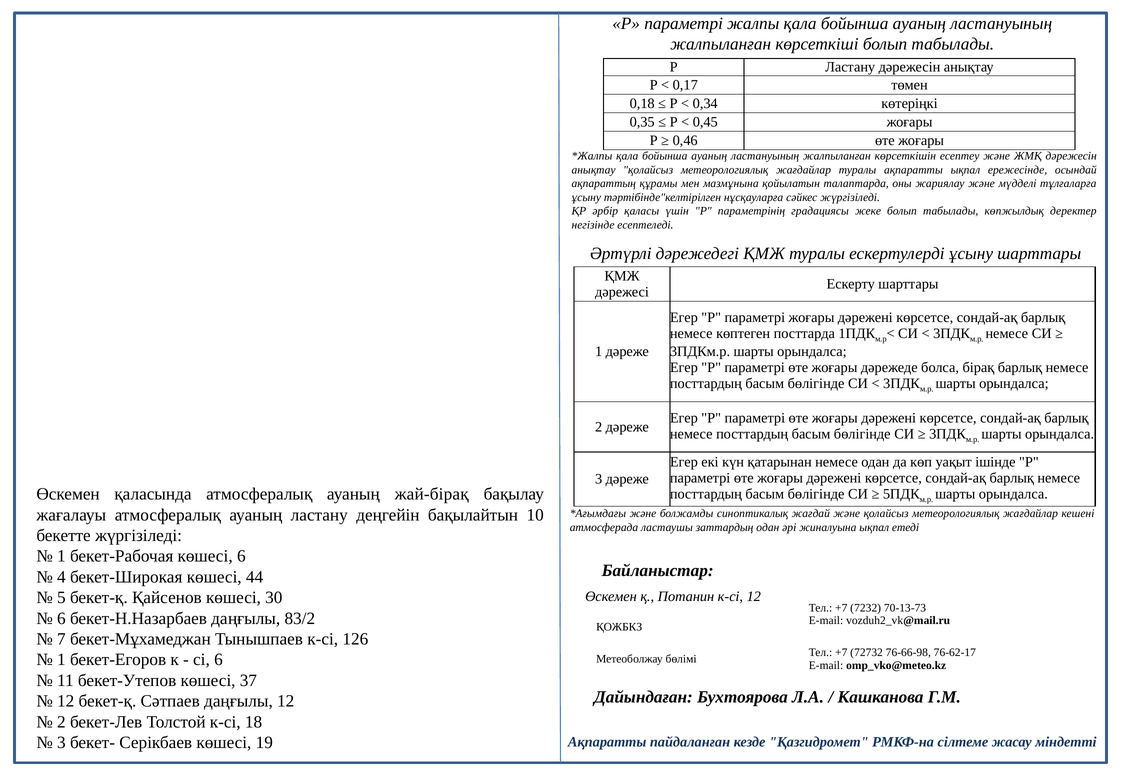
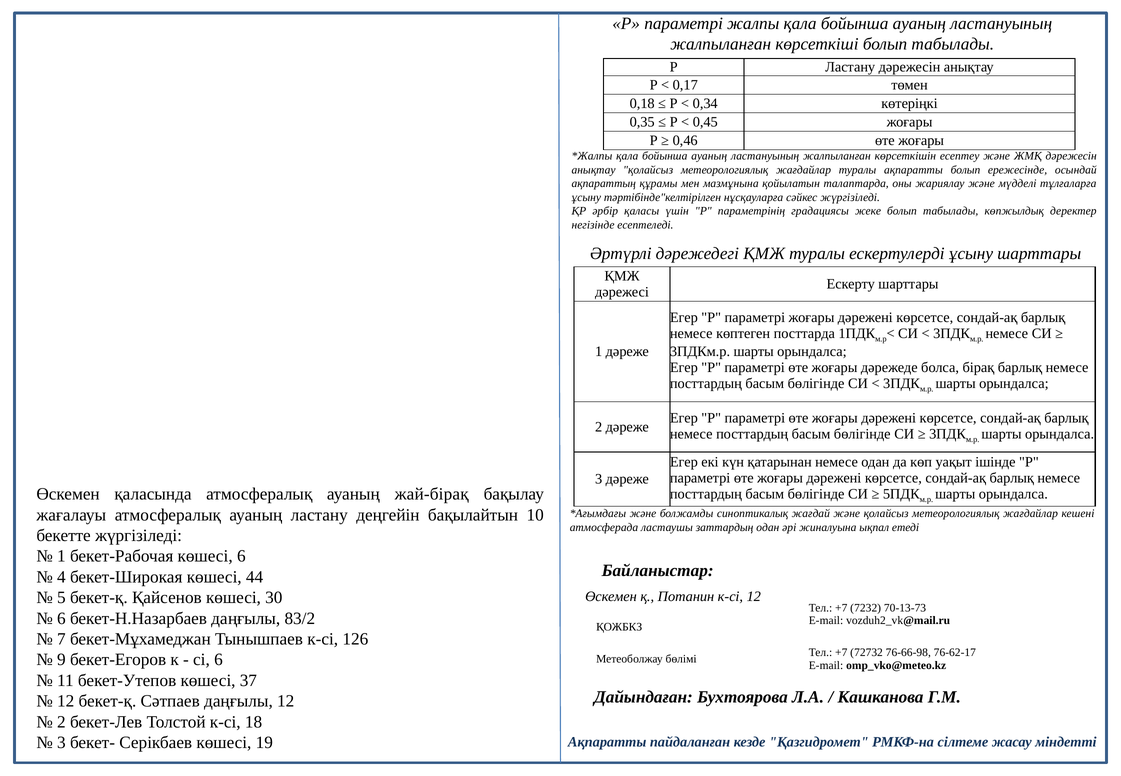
ақпаратты ықпал: ықпал -> болып
1 at (61, 660): 1 -> 9
